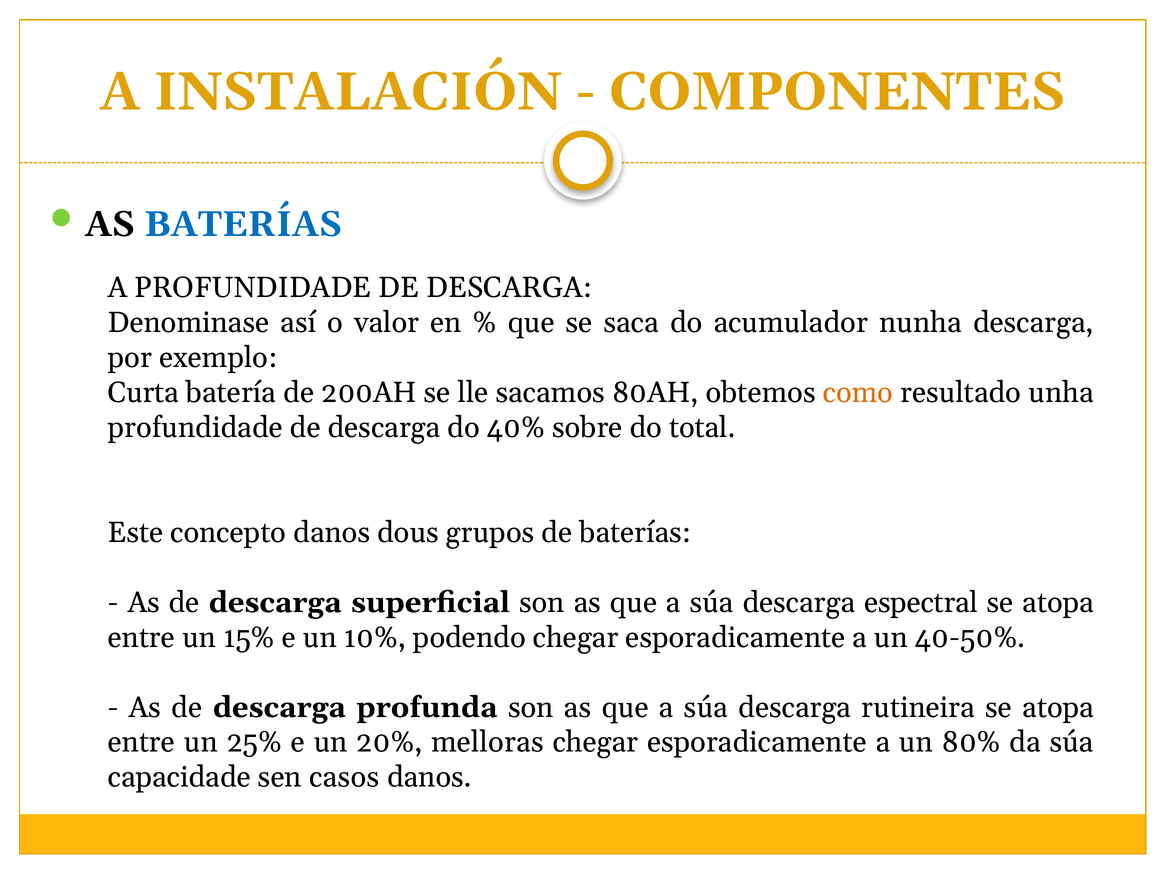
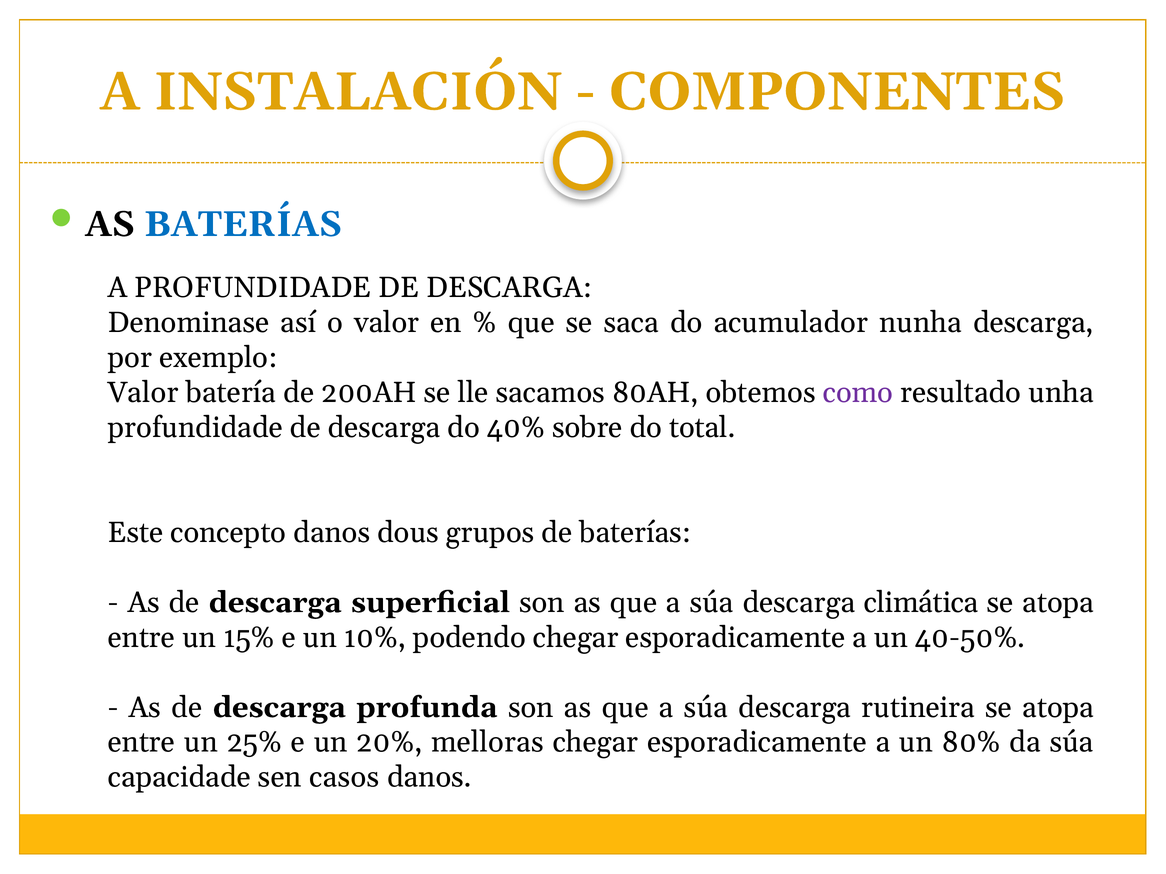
Curta at (143, 393): Curta -> Valor
como colour: orange -> purple
espectral: espectral -> climática
